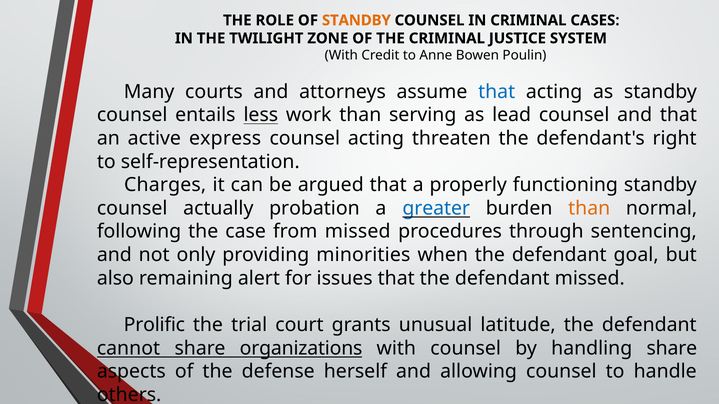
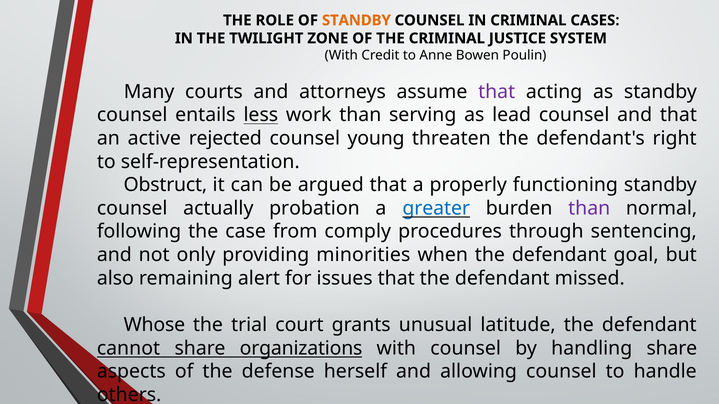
that at (497, 92) colour: blue -> purple
express: express -> rejected
counsel acting: acting -> young
Charges: Charges -> Obstruct
than at (589, 208) colour: orange -> purple
from missed: missed -> comply
Prolific: Prolific -> Whose
